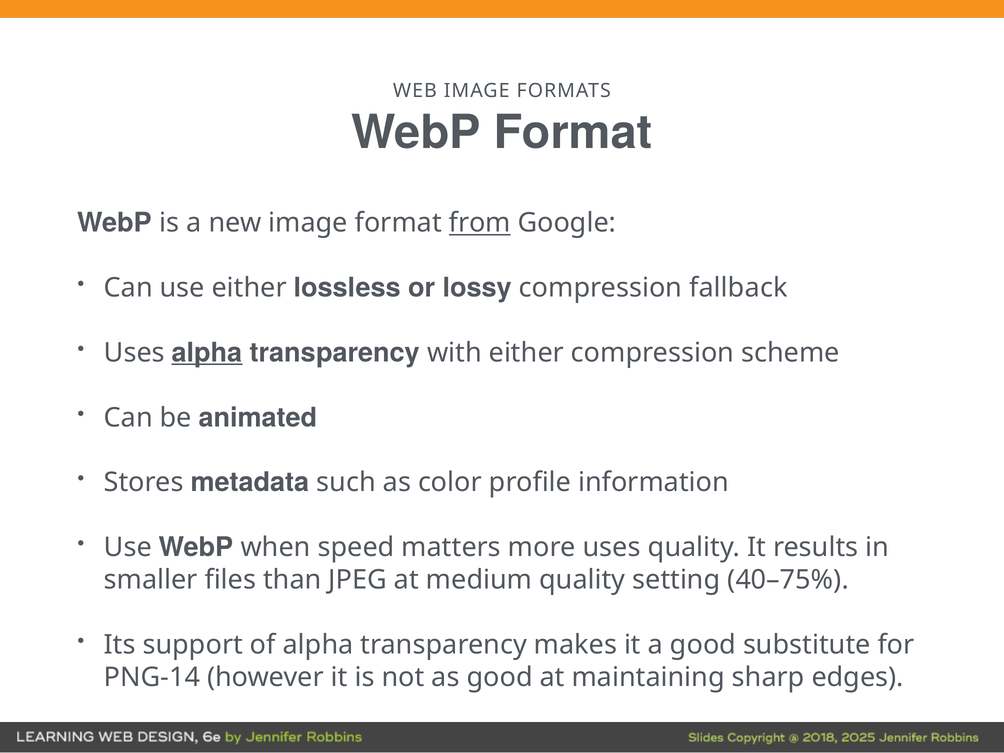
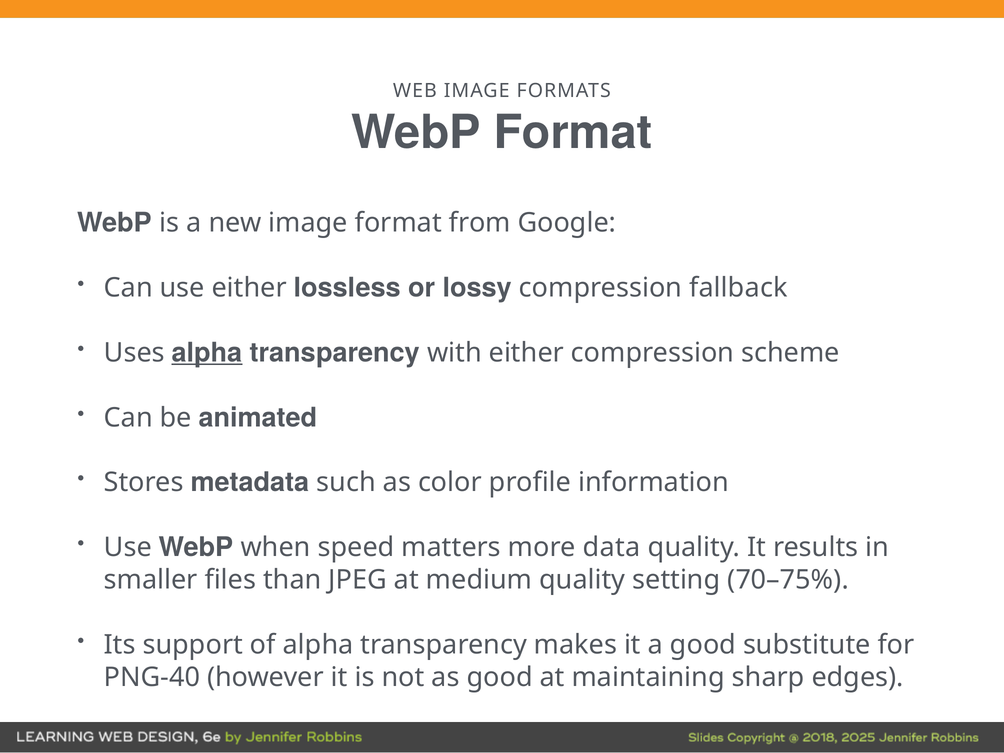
from underline: present -> none
more uses: uses -> data
40–75%: 40–75% -> 70–75%
PNG-14: PNG-14 -> PNG-40
